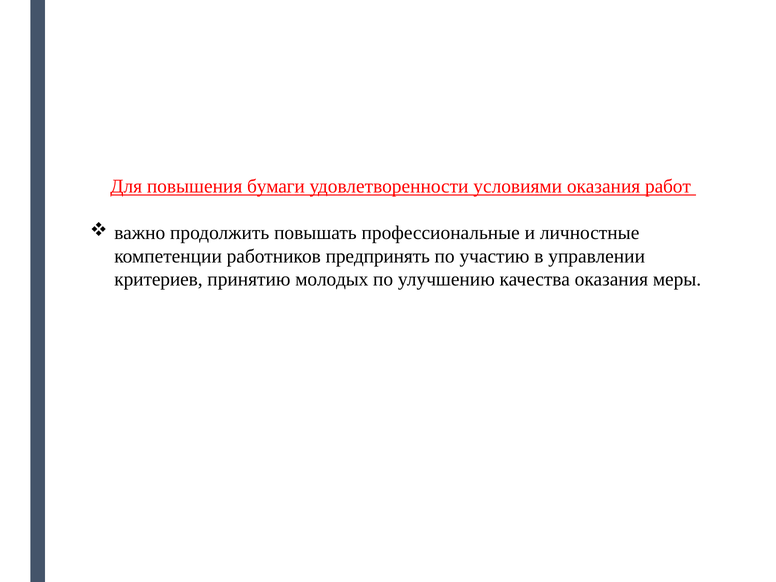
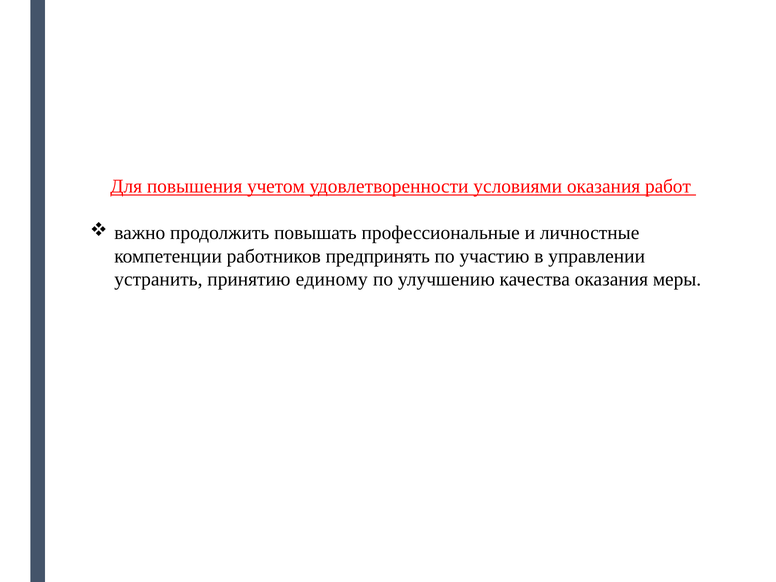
бумаги: бумаги -> учетом
критериев: критериев -> устранить
молодых: молодых -> единому
